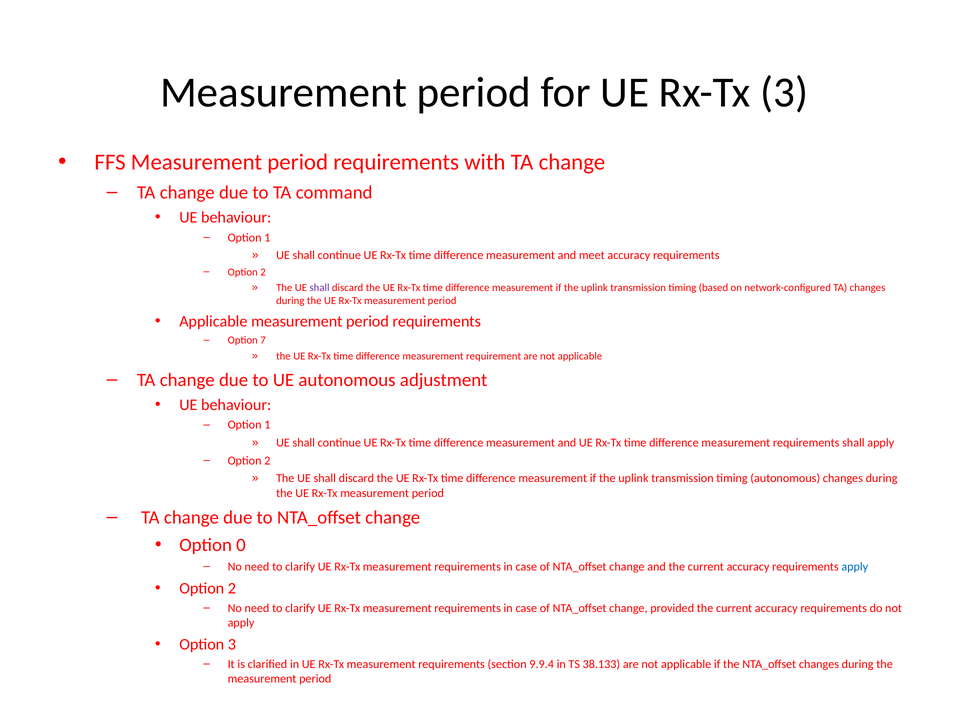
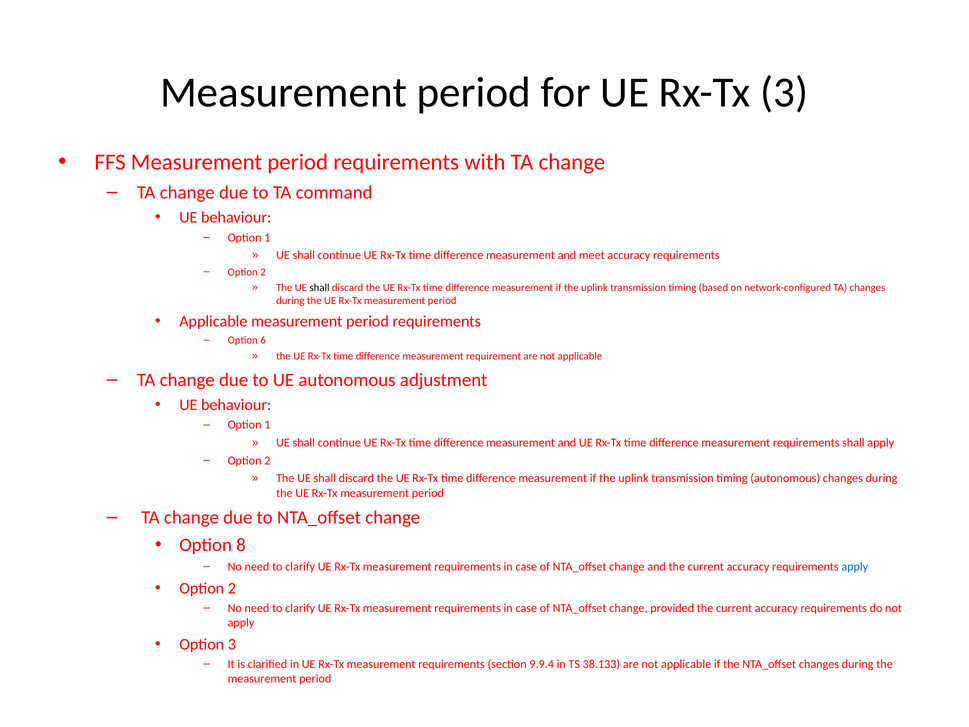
shall at (320, 288) colour: purple -> black
7: 7 -> 6
0: 0 -> 8
